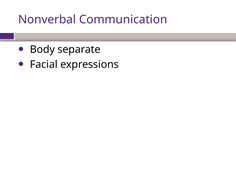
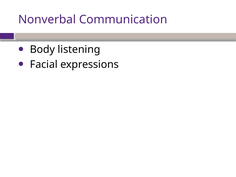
separate: separate -> listening
